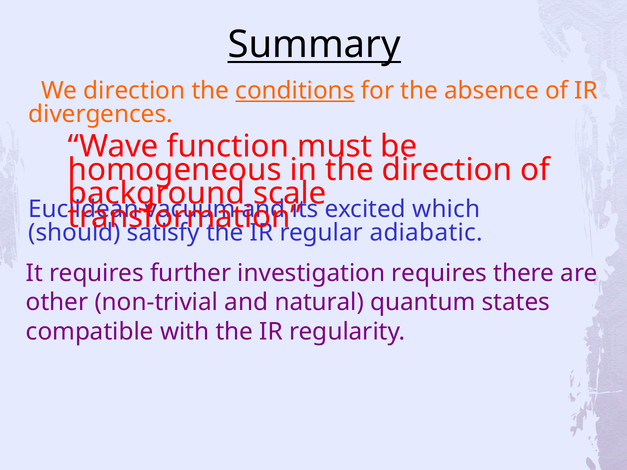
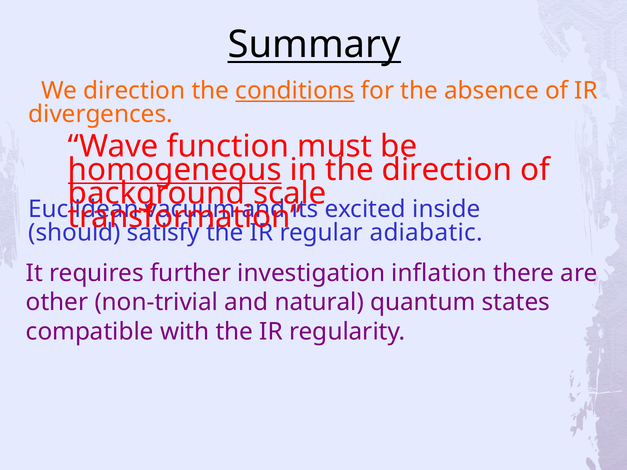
homogeneous underline: none -> present
which: which -> inside
investigation requires: requires -> inflation
